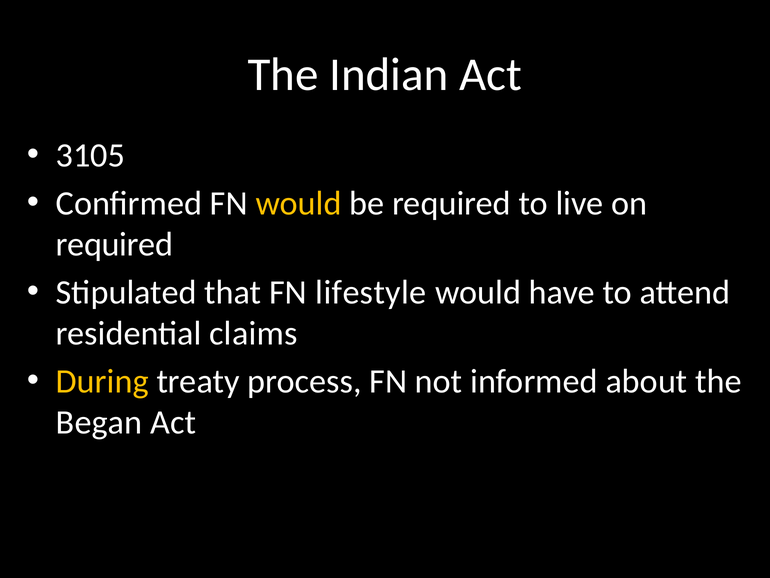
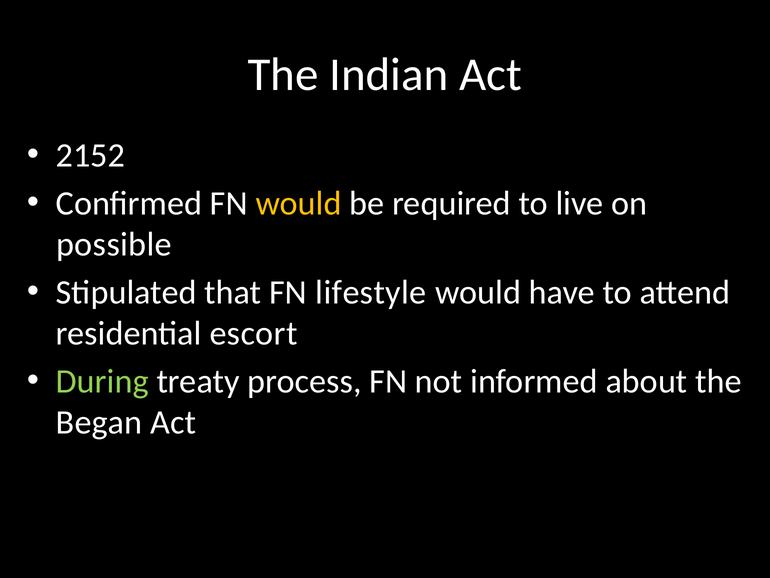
3105: 3105 -> 2152
required at (114, 244): required -> possible
claims: claims -> escort
During colour: yellow -> light green
